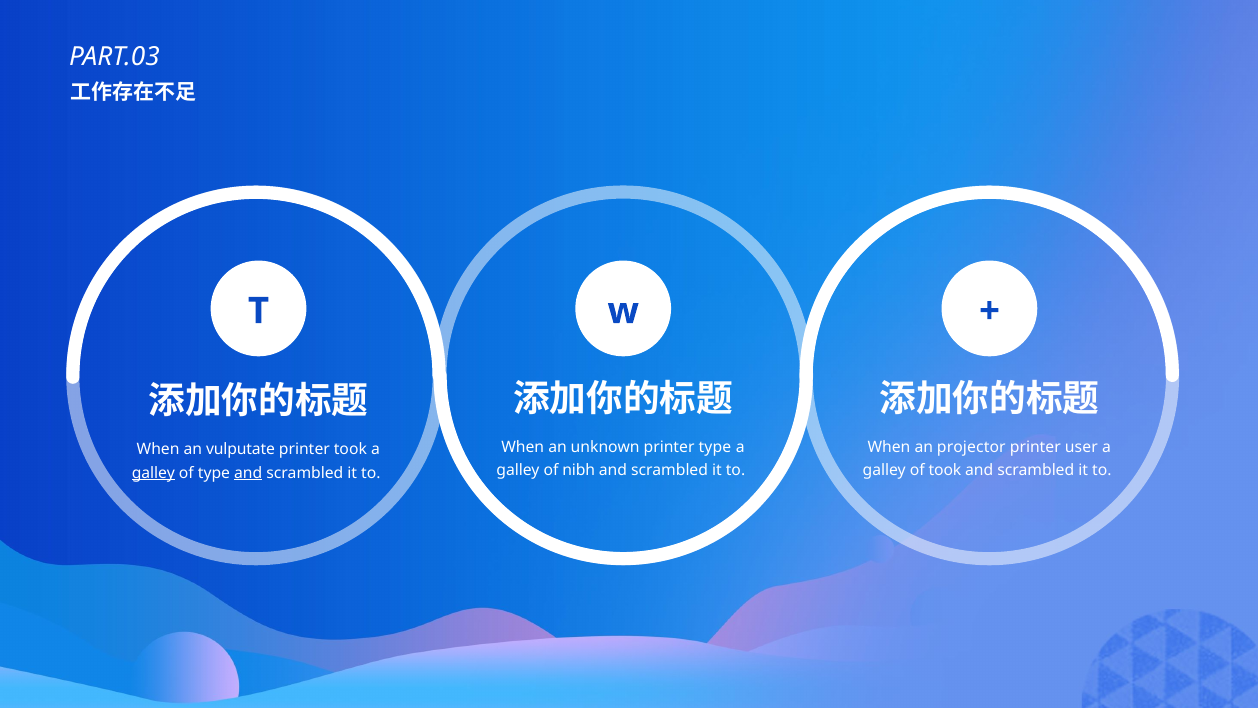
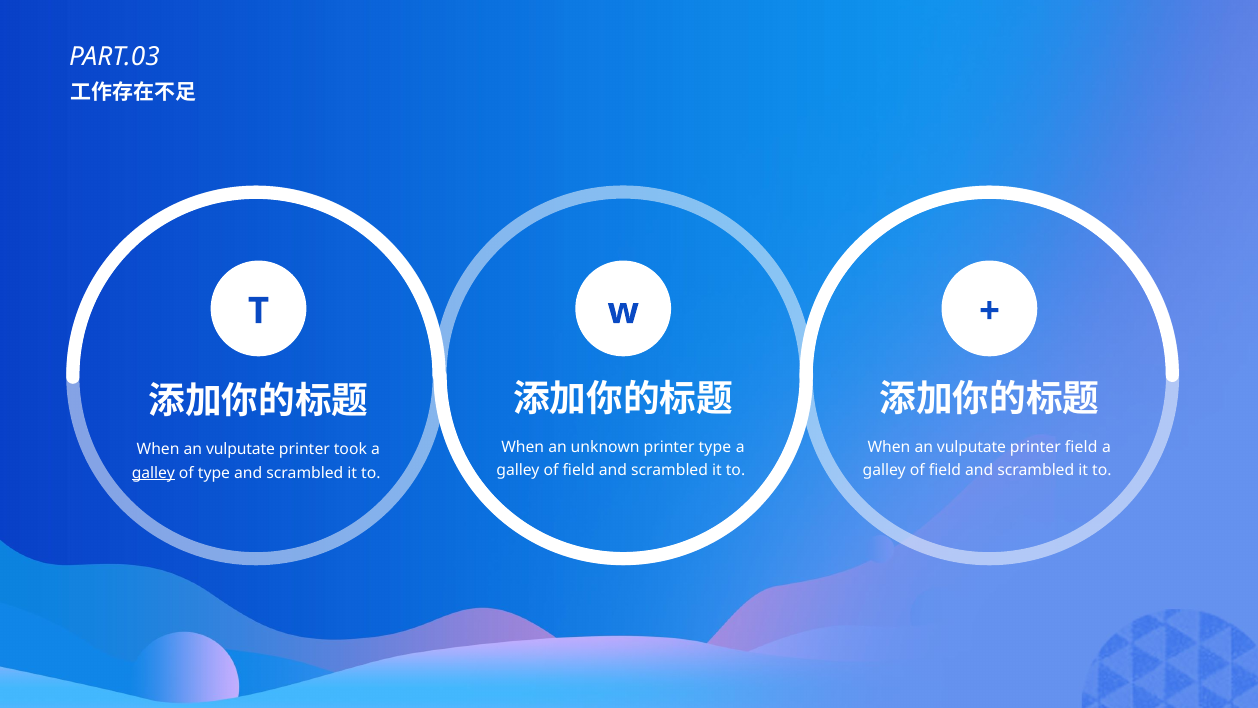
projector at (971, 447): projector -> vulputate
printer user: user -> field
nibh at (579, 470): nibh -> field
took at (945, 470): took -> field
and at (248, 473) underline: present -> none
